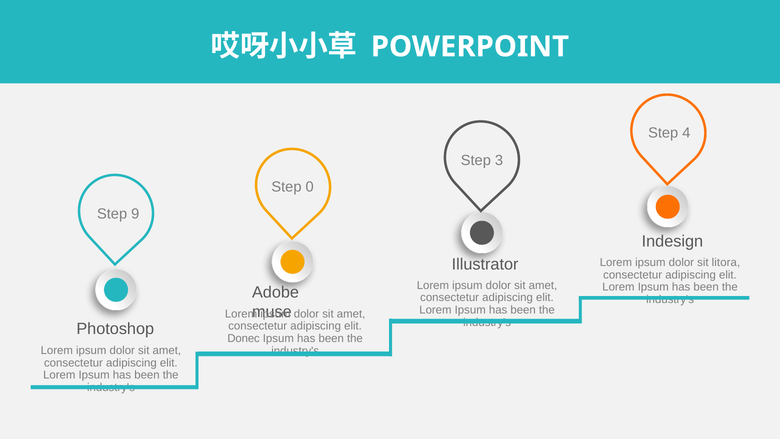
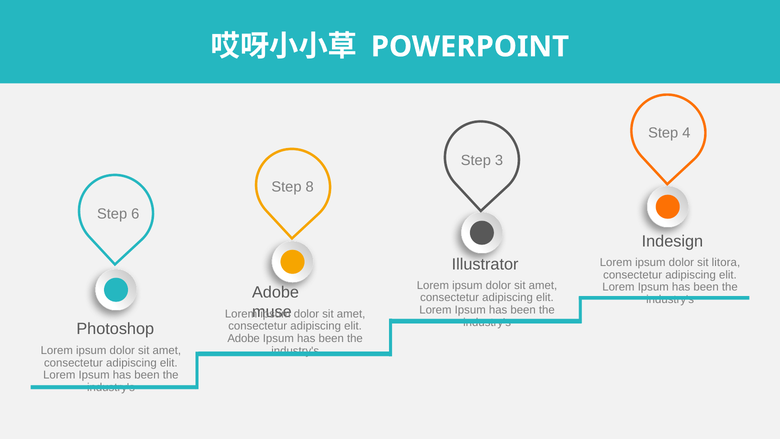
0: 0 -> 8
9: 9 -> 6
Donec at (244, 338): Donec -> Adobe
